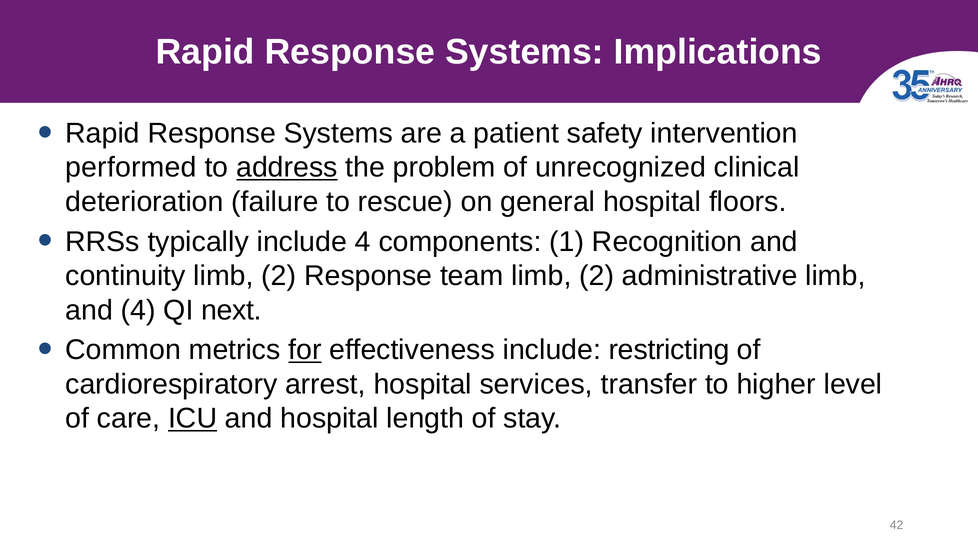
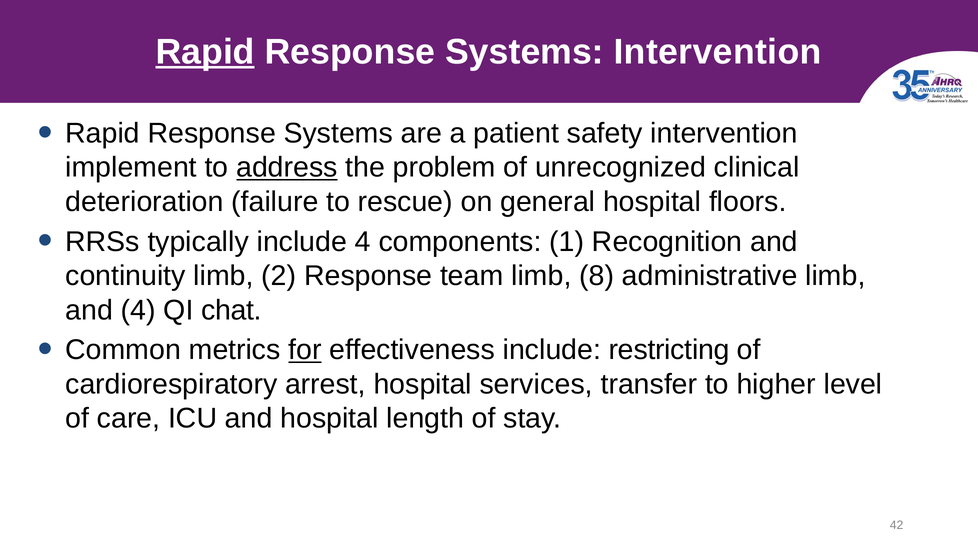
Rapid at (205, 52) underline: none -> present
Systems Implications: Implications -> Intervention
performed: performed -> implement
team limb 2: 2 -> 8
next: next -> chat
ICU underline: present -> none
